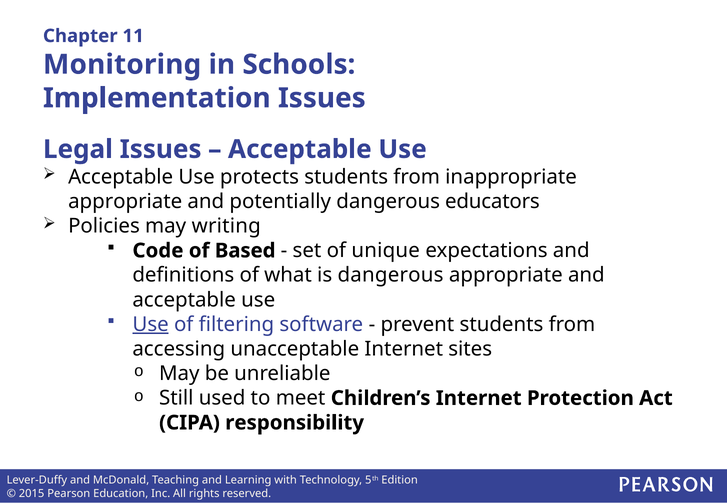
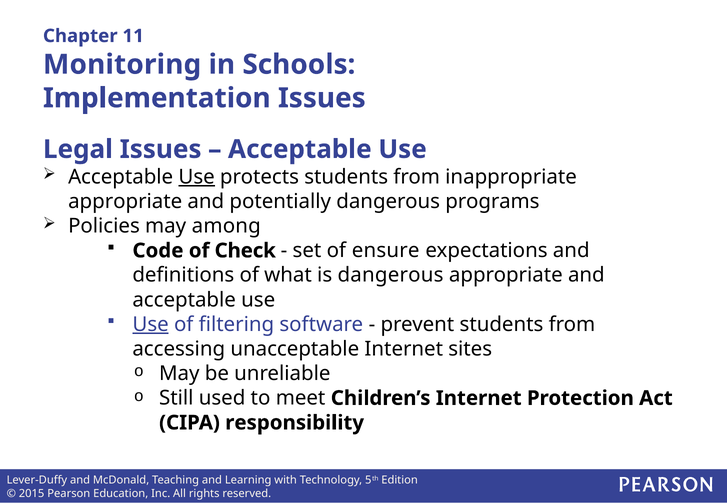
Use at (197, 177) underline: none -> present
educators: educators -> programs
writing: writing -> among
Based: Based -> Check
unique: unique -> ensure
